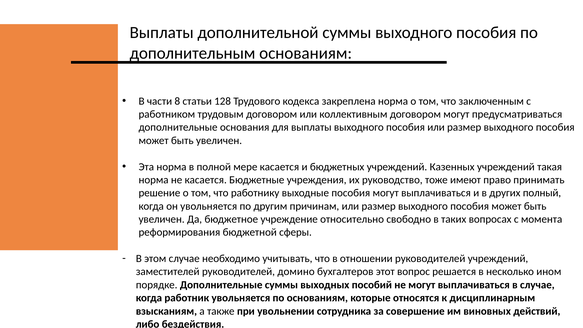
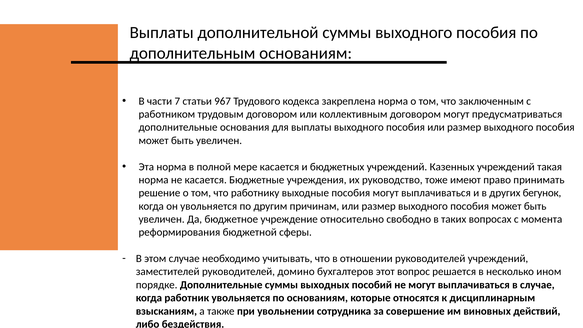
8: 8 -> 7
128: 128 -> 967
полный: полный -> бегунок
